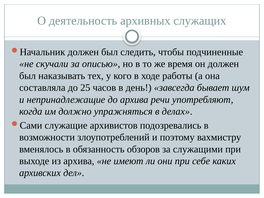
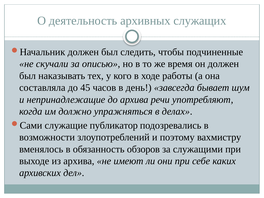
25: 25 -> 45
архивистов: архивистов -> публикатор
